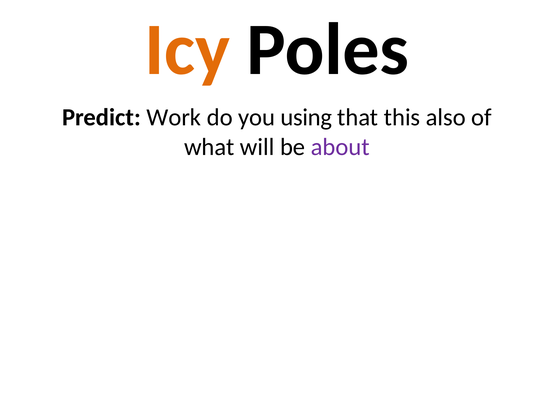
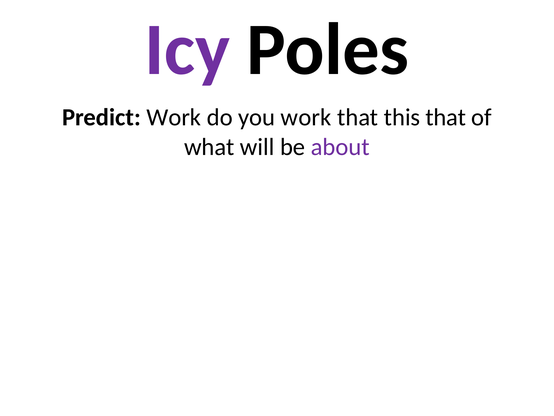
Icy colour: orange -> purple
you using: using -> work
this also: also -> that
